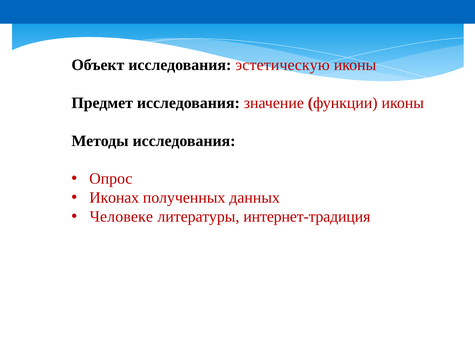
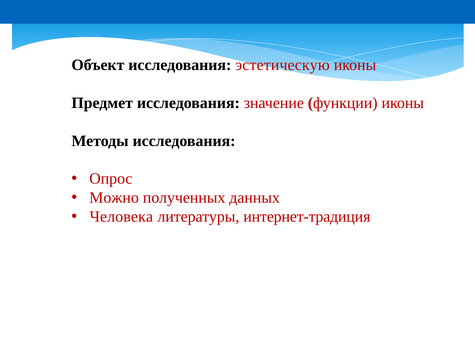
Иконах: Иконах -> Можно
Человеке: Человеке -> Человека
